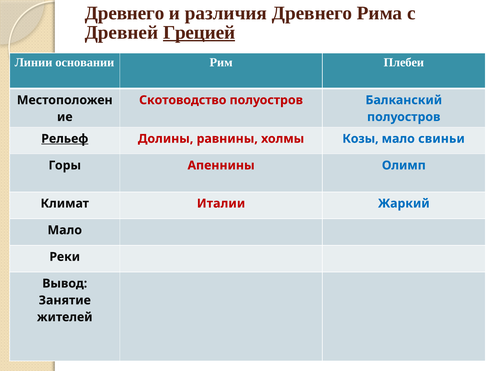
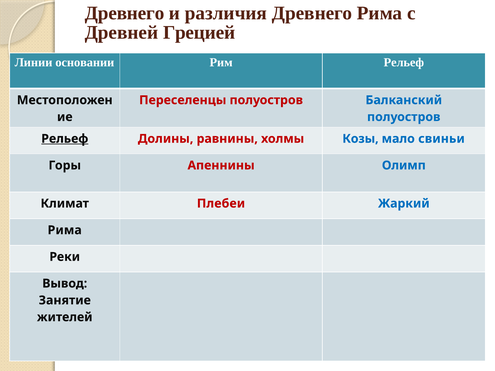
Грецией underline: present -> none
Рим Плебеи: Плебеи -> Рельеф
Скотоводство: Скотоводство -> Переселенцы
Италии: Италии -> Плебеи
Мало at (65, 230): Мало -> Рима
